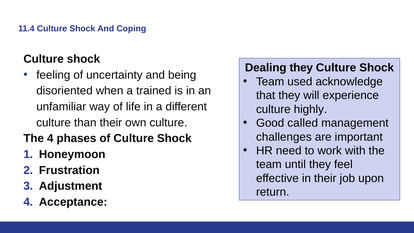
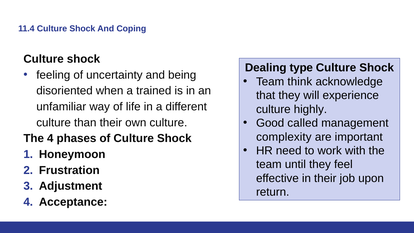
Dealing they: they -> type
used: used -> think
challenges: challenges -> complexity
